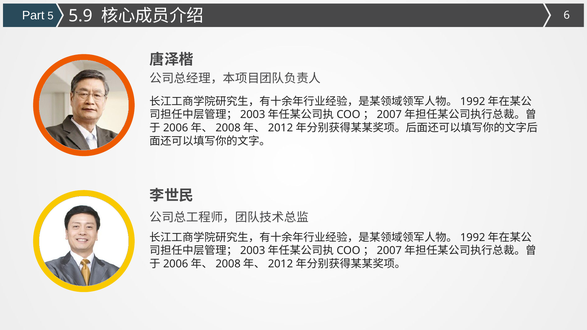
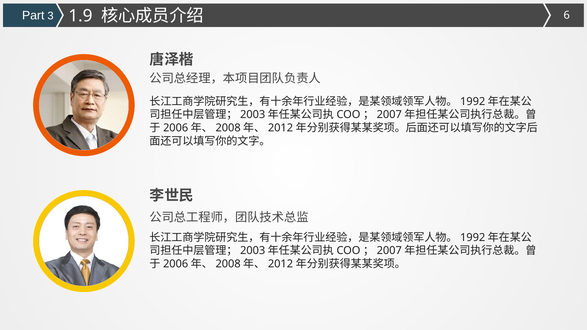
5: 5 -> 3
5.9: 5.9 -> 1.9
